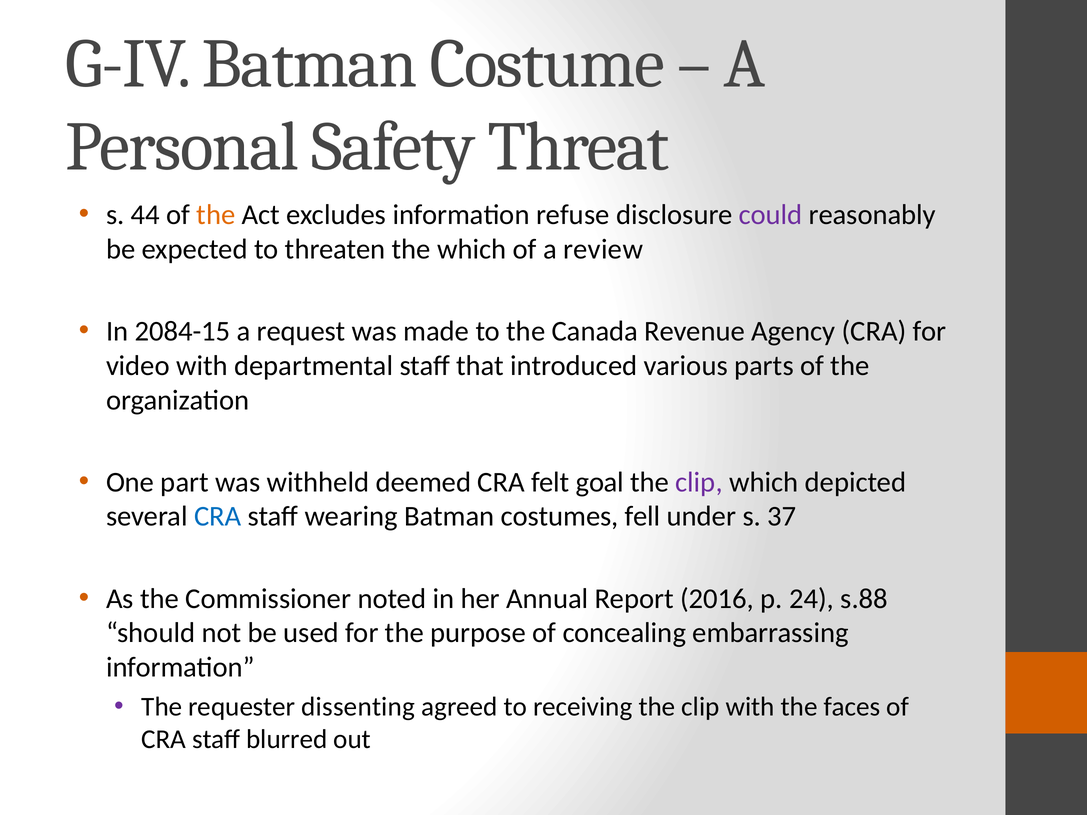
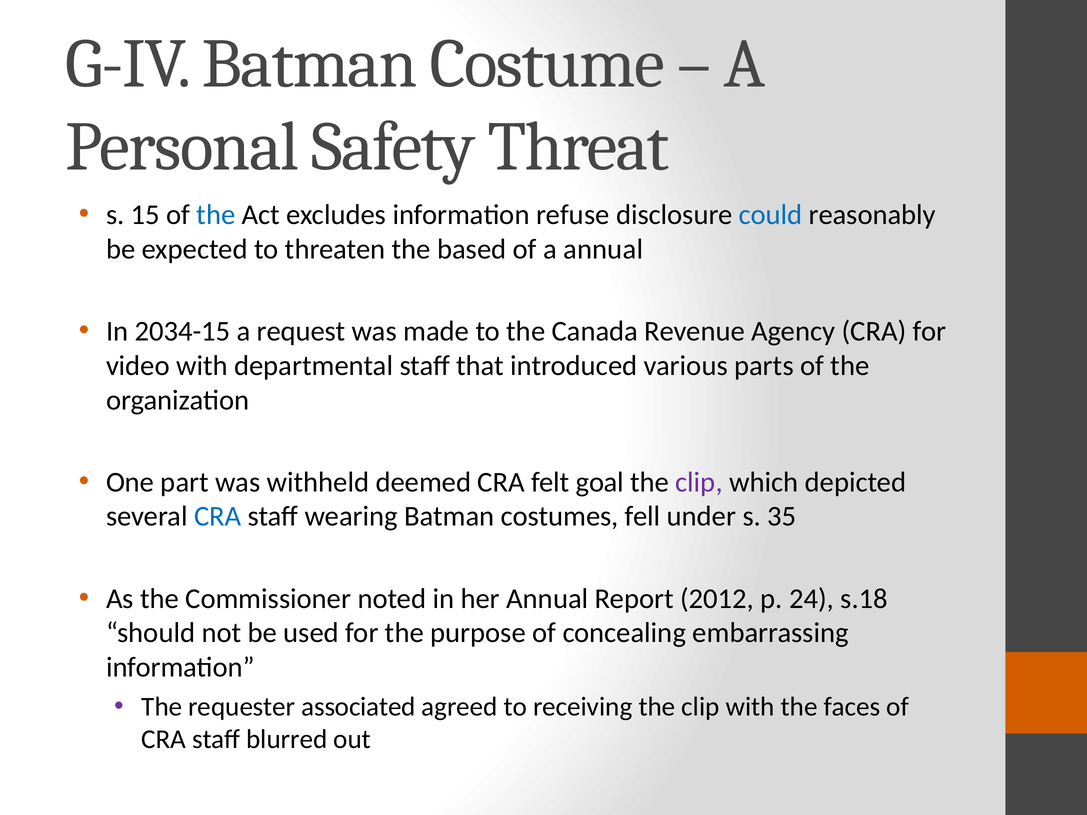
44: 44 -> 15
the at (216, 215) colour: orange -> blue
could colour: purple -> blue
the which: which -> based
a review: review -> annual
2084-15: 2084-15 -> 2034-15
37: 37 -> 35
2016: 2016 -> 2012
s.88: s.88 -> s.18
dissenting: dissenting -> associated
